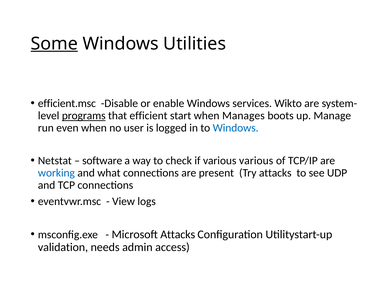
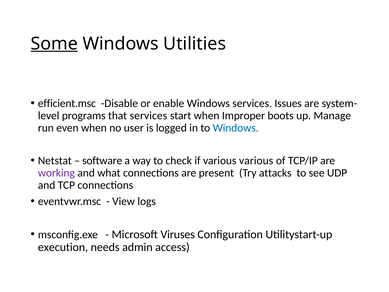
Wikto: Wikto -> Issues
programs underline: present -> none
that efficient: efficient -> services
Manages: Manages -> Improper
working colour: blue -> purple
Microsoft Attacks: Attacks -> Viruses
validation: validation -> execution
